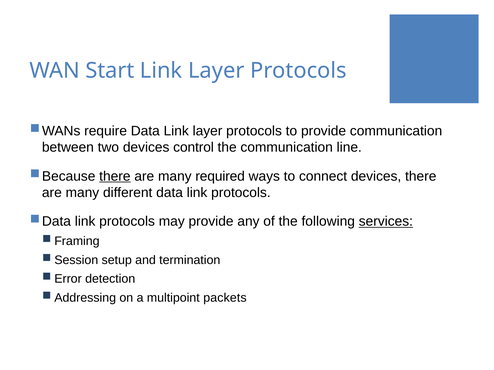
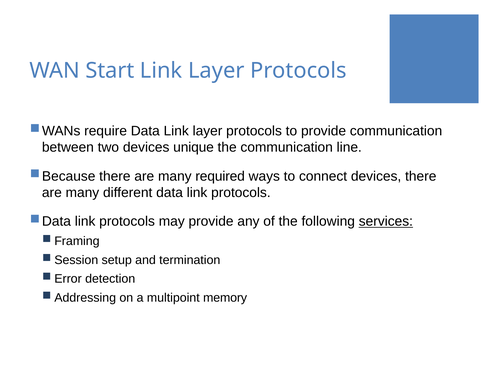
control: control -> unique
there at (115, 176) underline: present -> none
packets: packets -> memory
